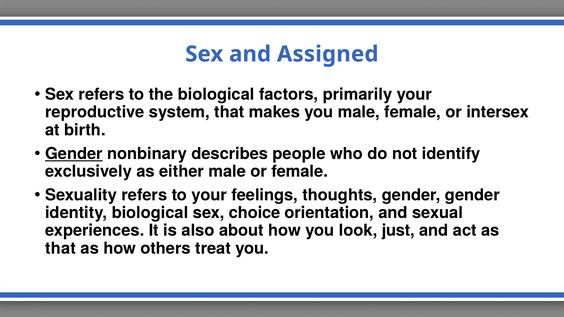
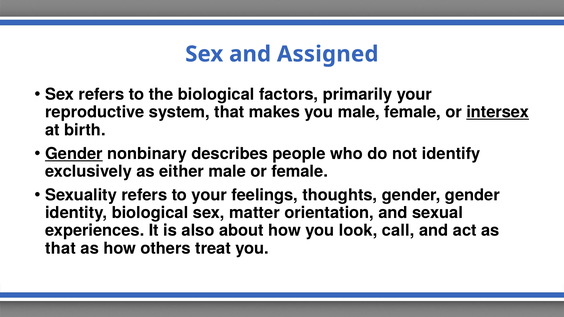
intersex underline: none -> present
choice: choice -> matter
just: just -> call
